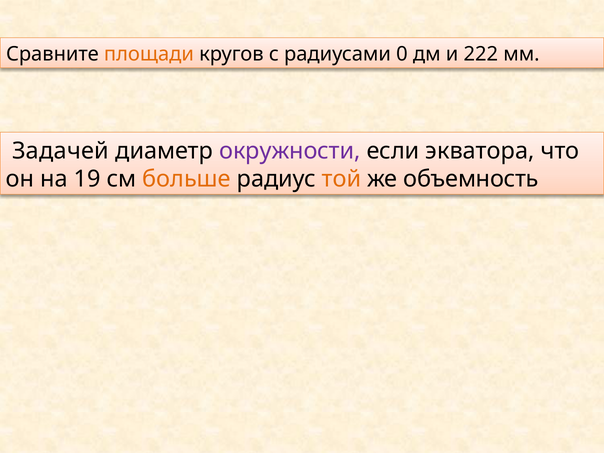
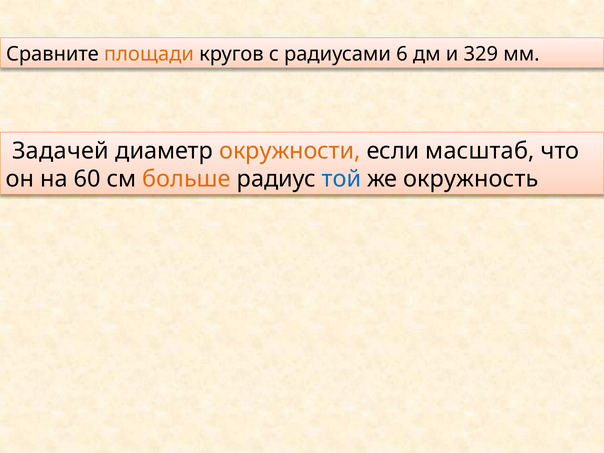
0: 0 -> 6
222: 222 -> 329
окружности colour: purple -> orange
экватора: экватора -> масштаб
19: 19 -> 60
той colour: orange -> blue
объемность: объемность -> окружность
